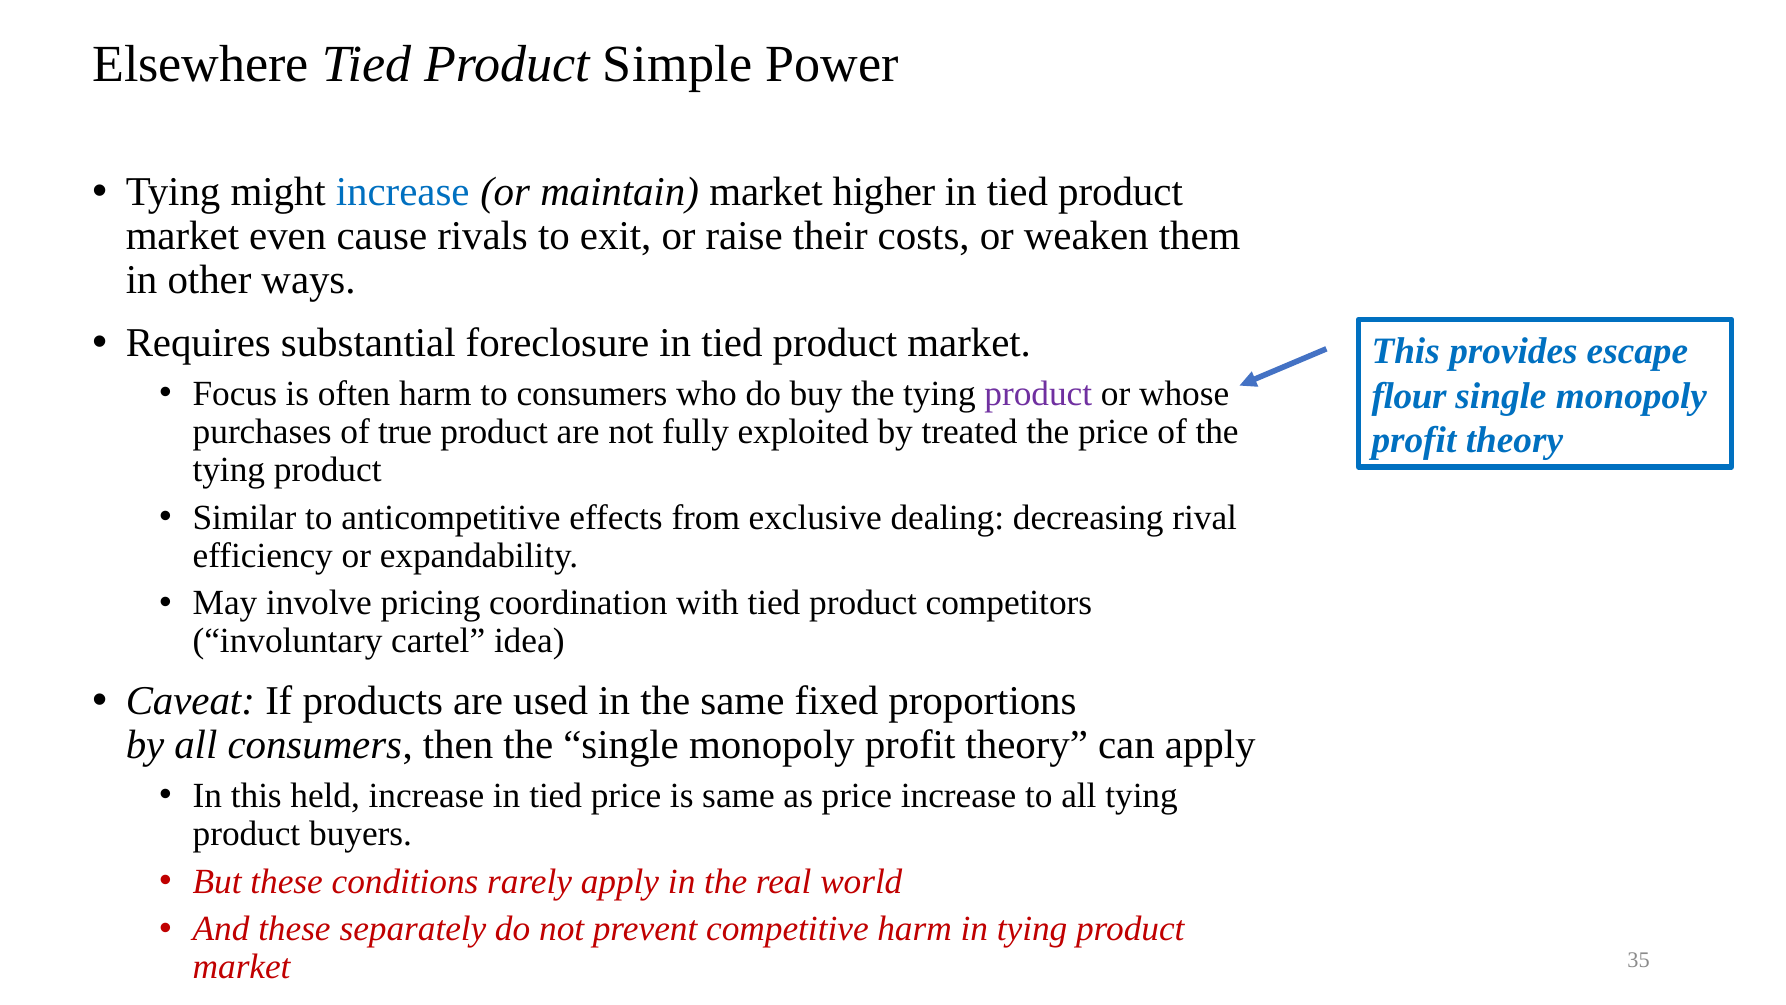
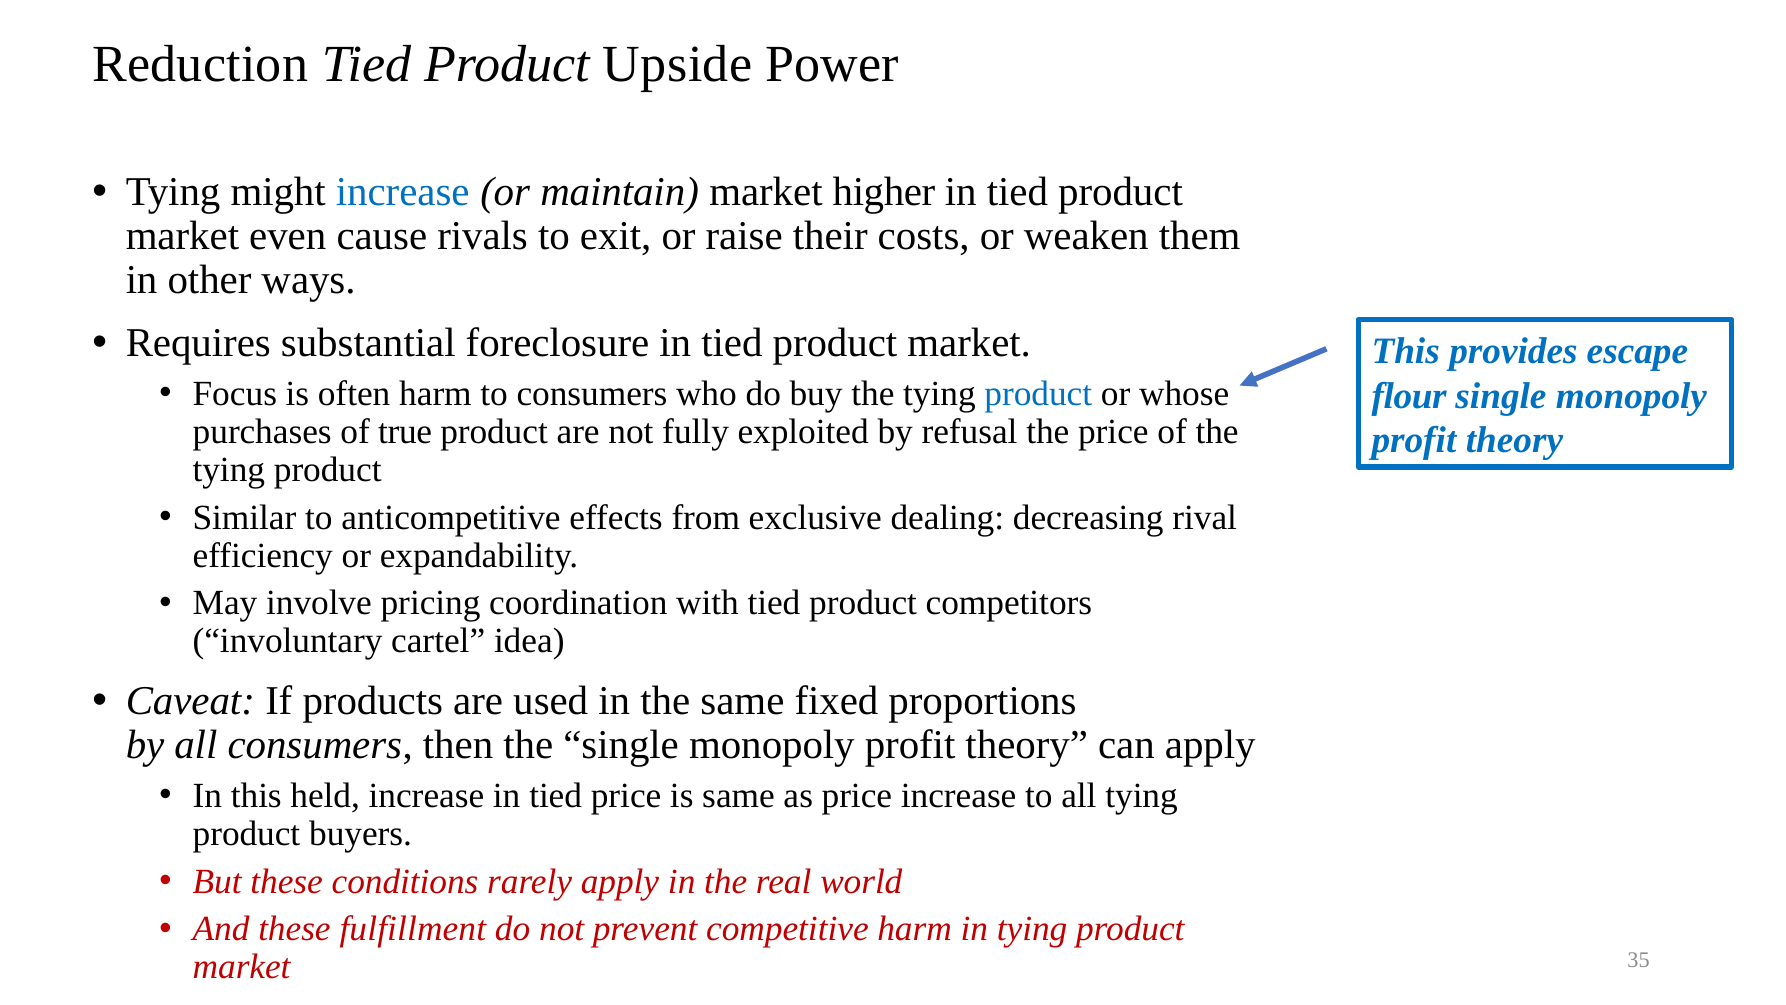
Elsewhere: Elsewhere -> Reduction
Simple: Simple -> Upside
product at (1038, 393) colour: purple -> blue
treated: treated -> refusal
separately: separately -> fulfillment
